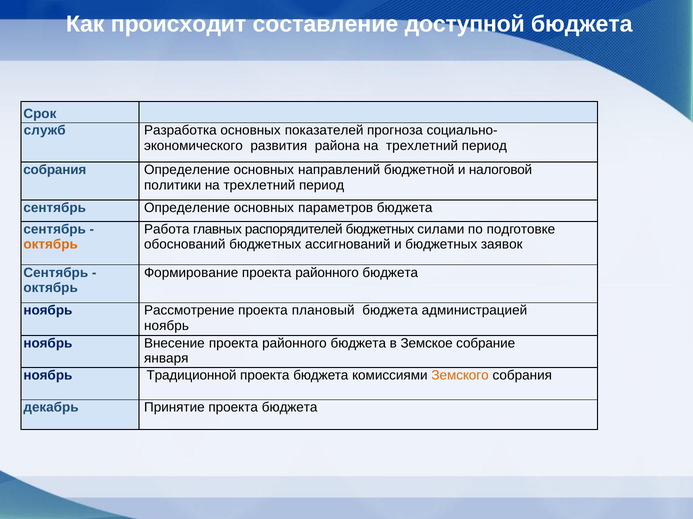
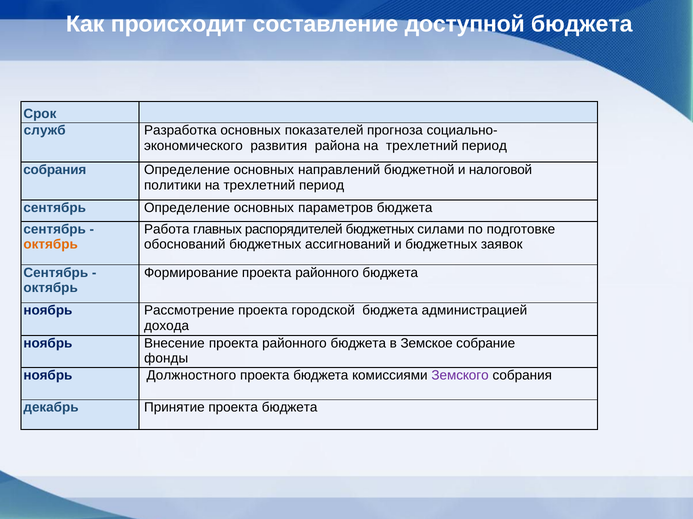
плановый: плановый -> городской
ноябрь at (167, 326): ноябрь -> дохода
января: января -> фонды
Традиционной: Традиционной -> Должностного
Земского colour: orange -> purple
